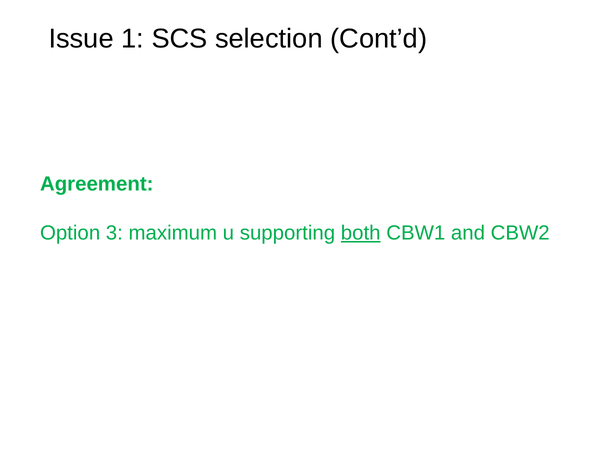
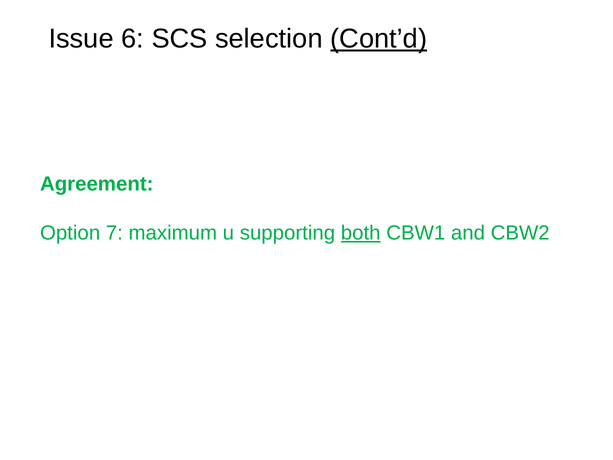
1: 1 -> 6
Cont’d underline: none -> present
3: 3 -> 7
